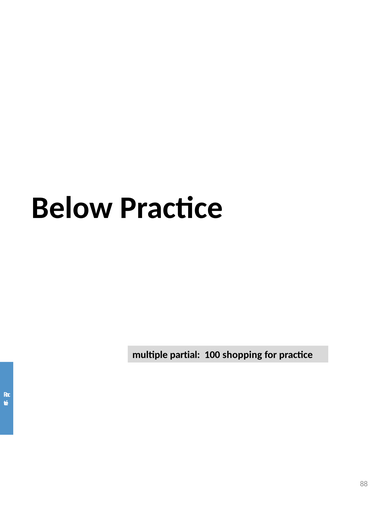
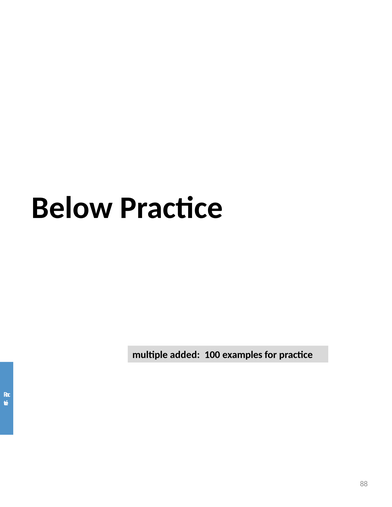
partial: partial -> added
shopping: shopping -> examples
